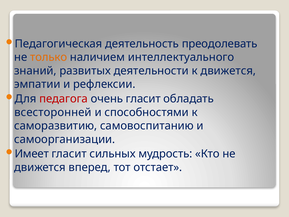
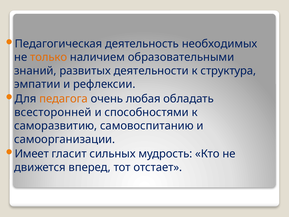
преодолевать: преодолевать -> необходимых
интеллектуального: интеллектуального -> образовательными
к движется: движется -> структура
педагога colour: red -> orange
очень гласит: гласит -> любая
